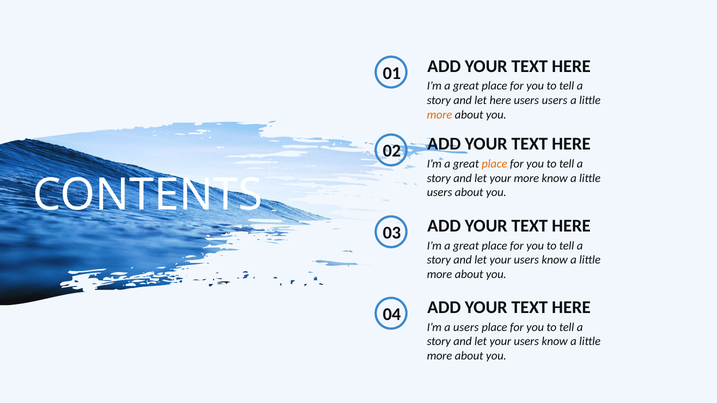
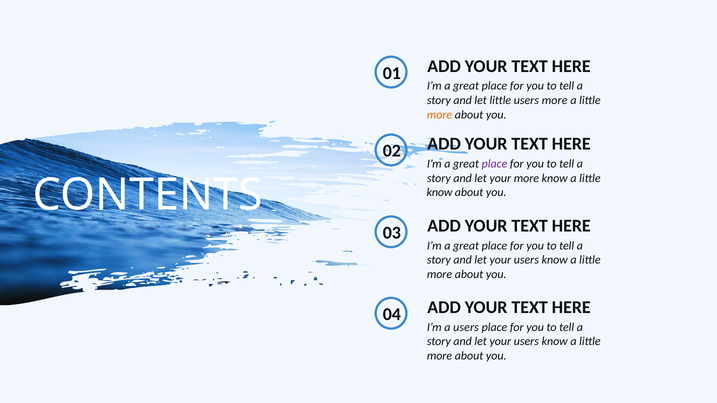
let here: here -> little
users users: users -> more
place at (495, 164) colour: orange -> purple
users at (440, 193): users -> know
